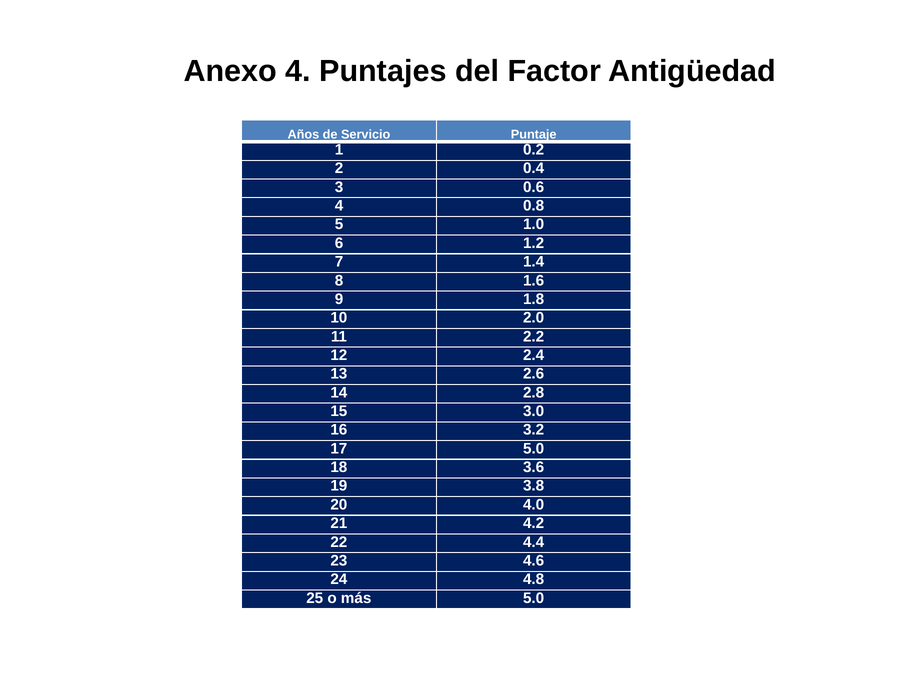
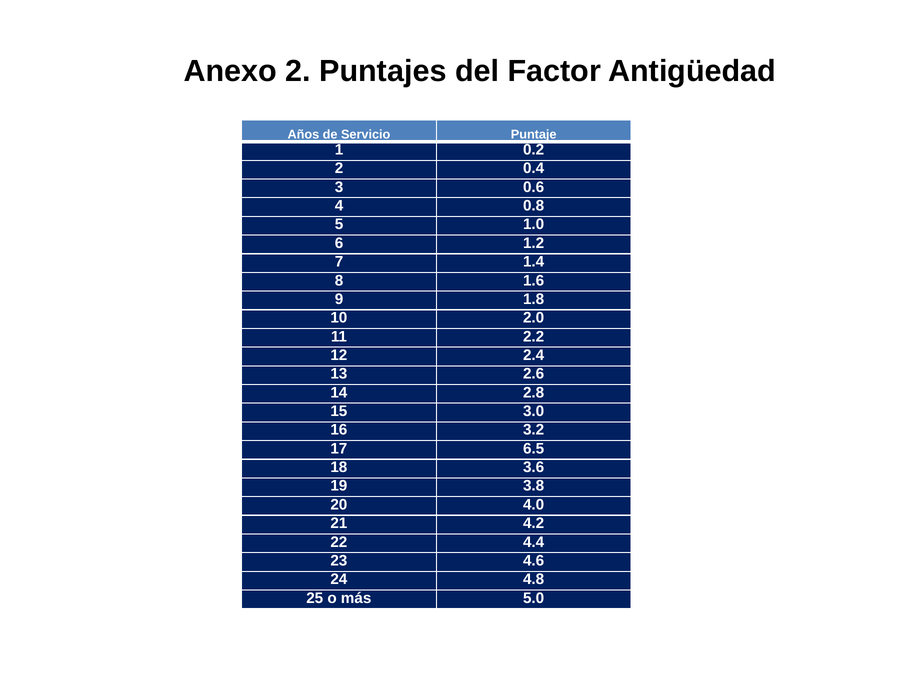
Anexo 4: 4 -> 2
17 5.0: 5.0 -> 6.5
